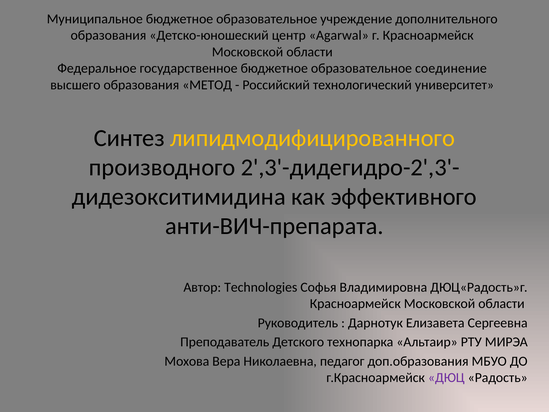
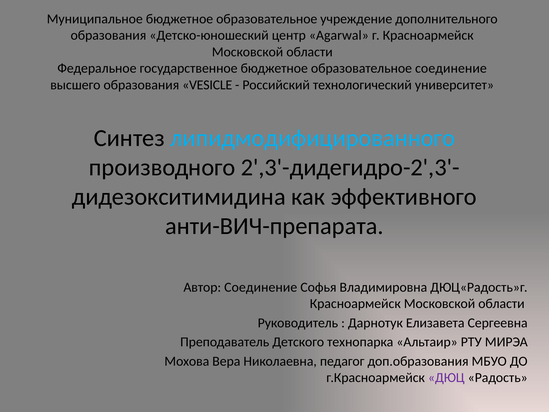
МЕТОД: МЕТОД -> VESICLE
липидмодифицированного colour: yellow -> light blue
Автор Technologies: Technologies -> Соединение
